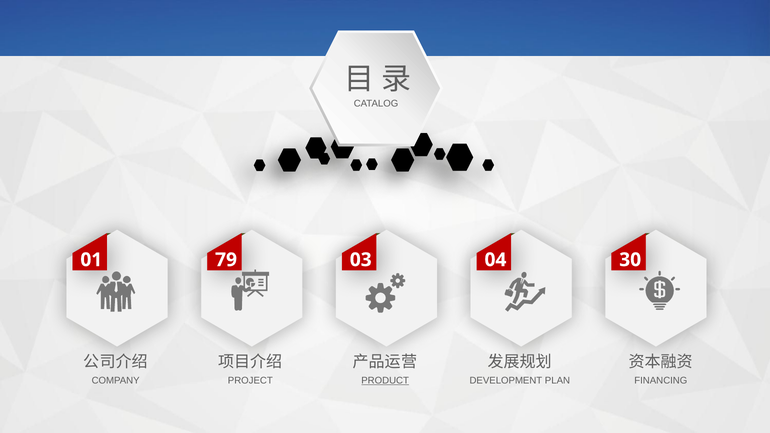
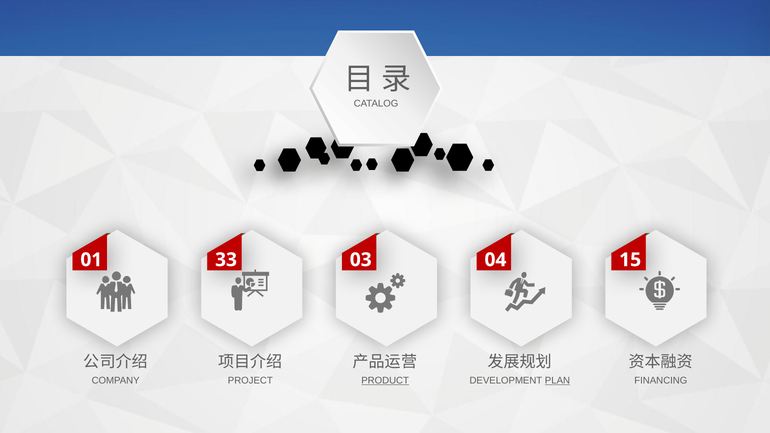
79: 79 -> 33
30: 30 -> 15
PLAN underline: none -> present
